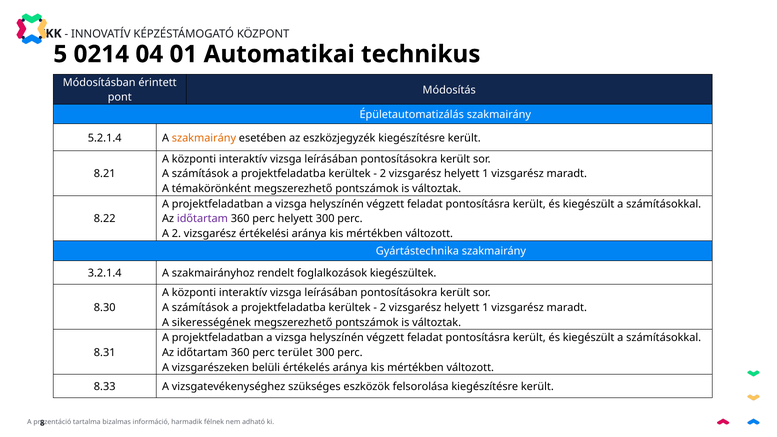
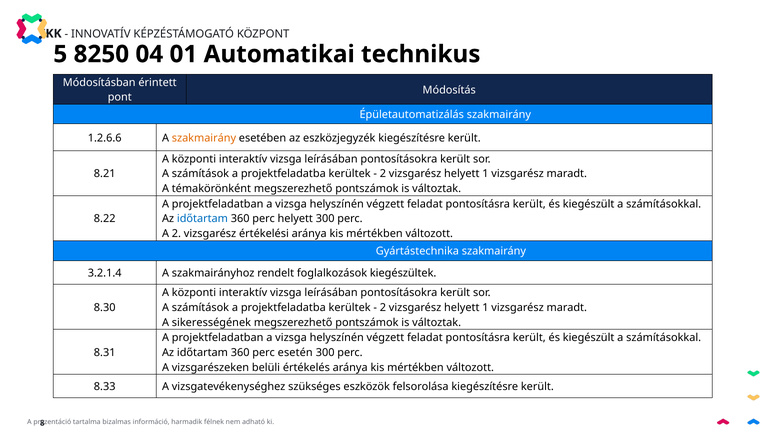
0214: 0214 -> 8250
5.2.1.4: 5.2.1.4 -> 1.2.6.6
időtartam at (202, 219) colour: purple -> blue
terület: terület -> esetén
